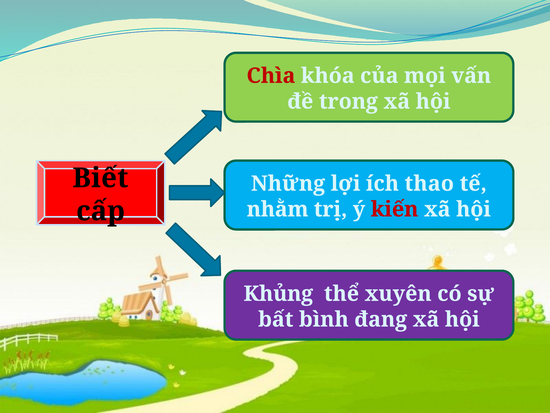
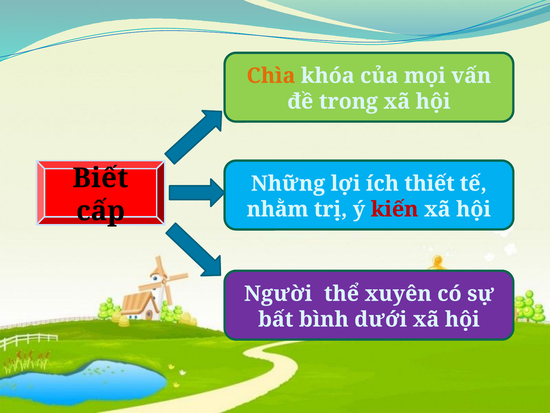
Chìa colour: red -> orange
thao: thao -> thiết
Khủng: Khủng -> Người
đang: đang -> dưới
